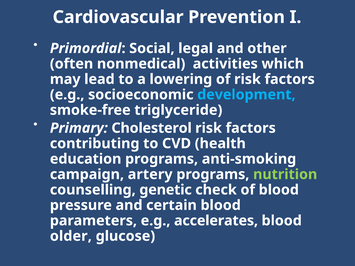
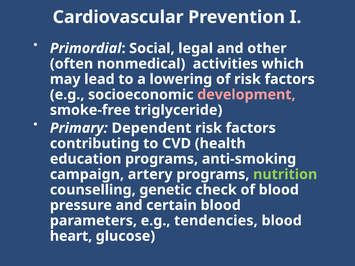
development colour: light blue -> pink
Cholesterol: Cholesterol -> Dependent
accelerates: accelerates -> tendencies
older: older -> heart
